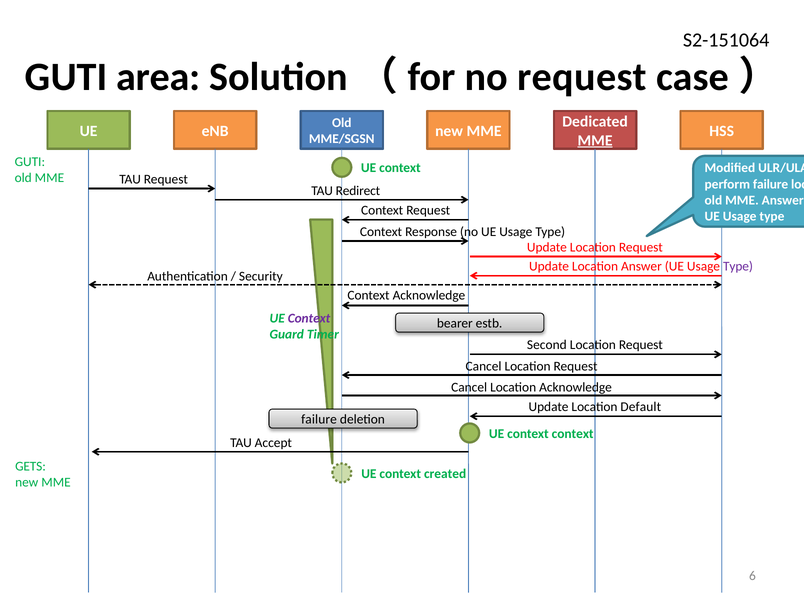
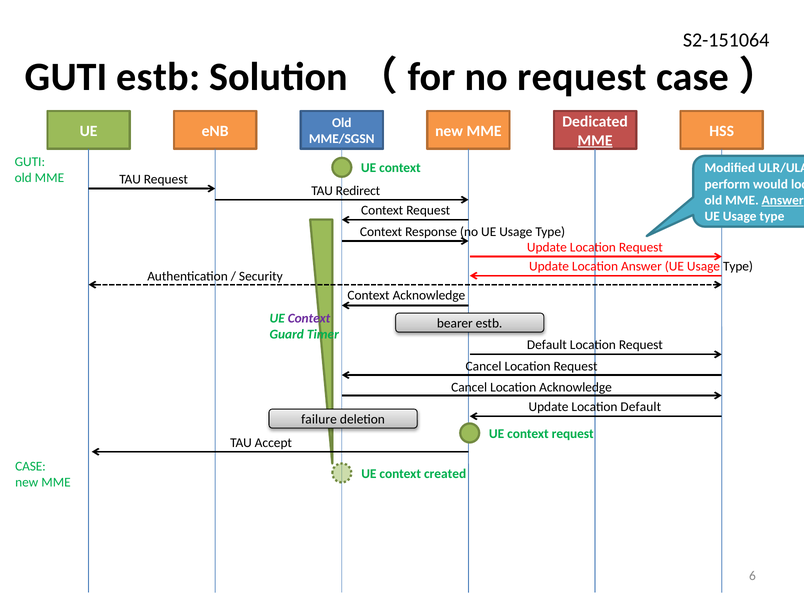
GUTI area: area -> estb
perform failure: failure -> would
Answer at (783, 200) underline: none -> present
Type at (738, 266) colour: purple -> black
Second at (547, 345): Second -> Default
UE context context: context -> request
GETS: GETS -> CASE
